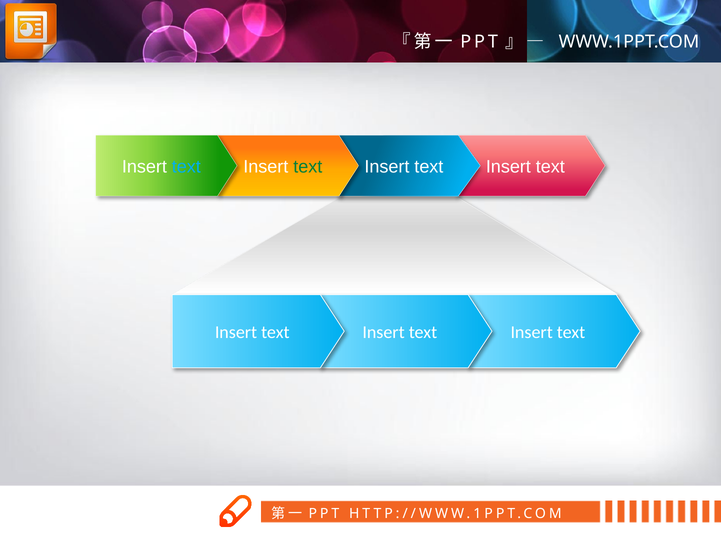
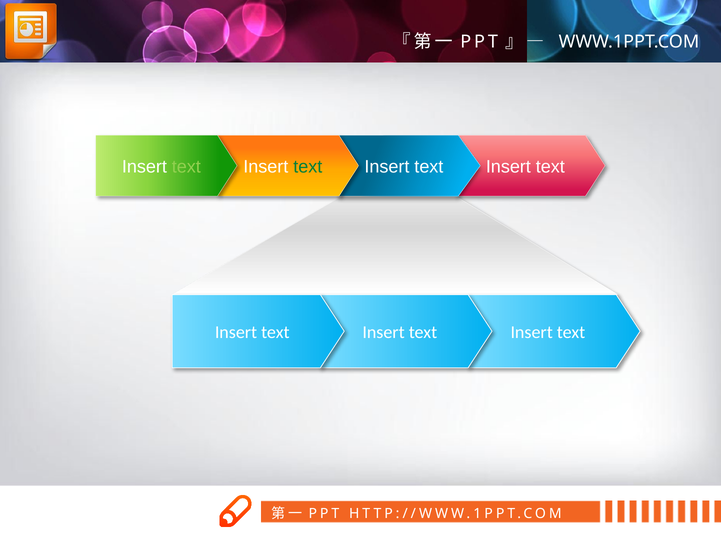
text at (186, 167) colour: light blue -> light green
